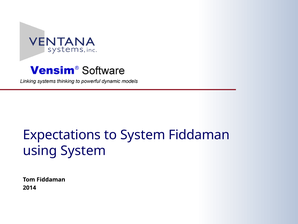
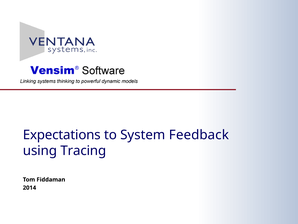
System Fiddaman: Fiddaman -> Feedback
using System: System -> Tracing
